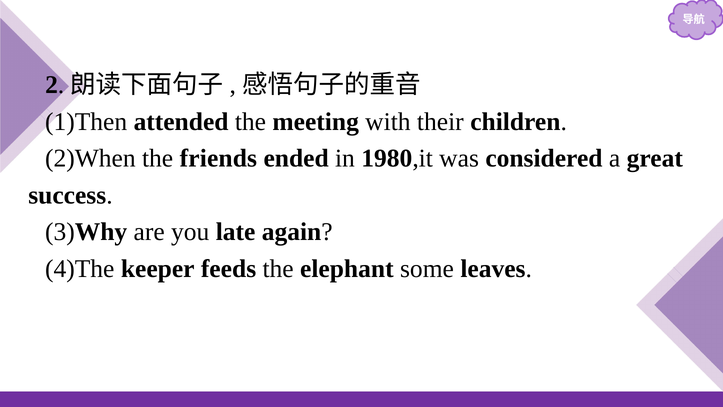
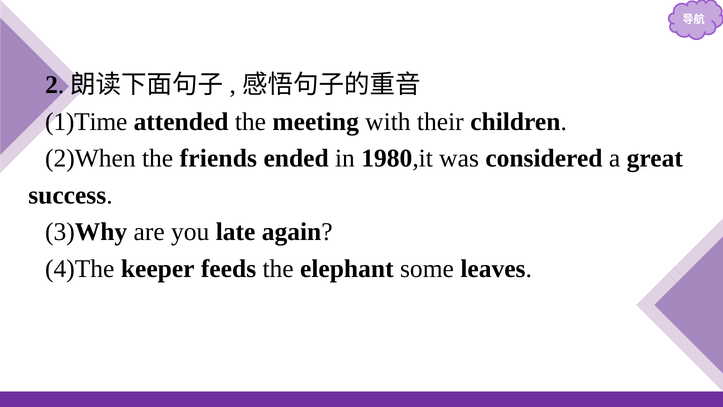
1)Then: 1)Then -> 1)Time
